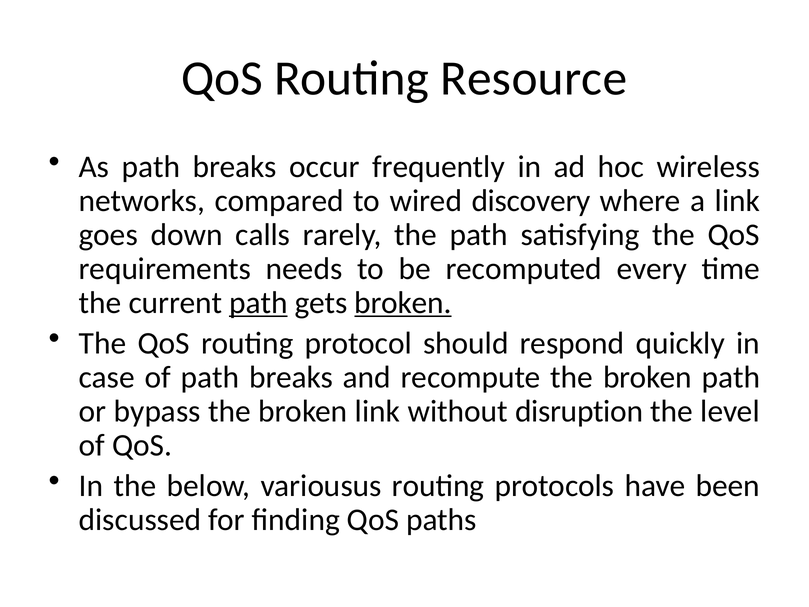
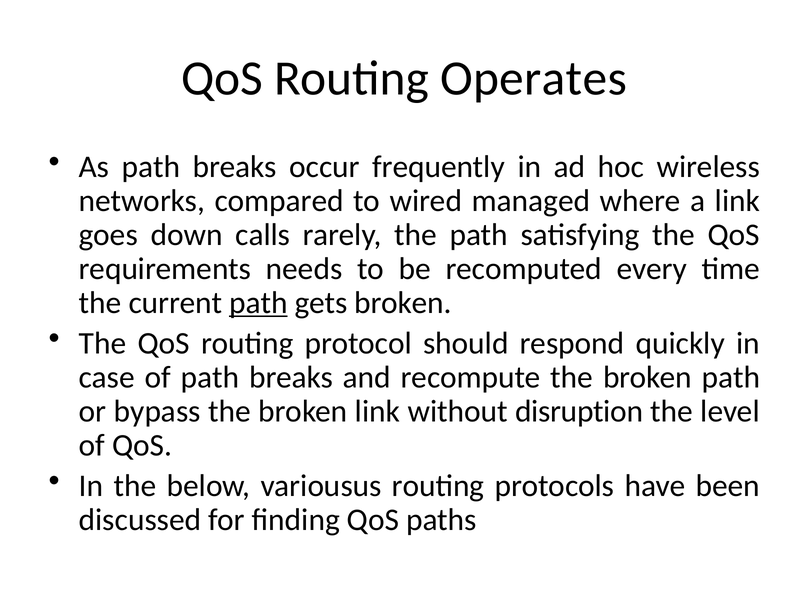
Resource: Resource -> Operates
discovery: discovery -> managed
broken at (403, 303) underline: present -> none
